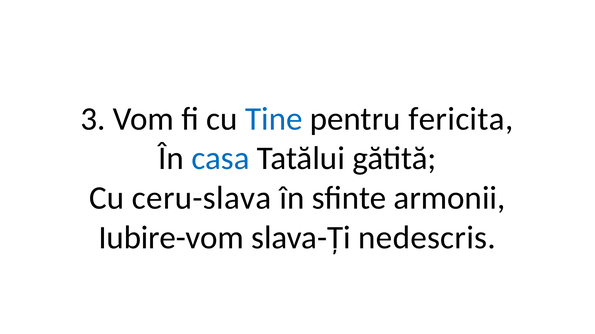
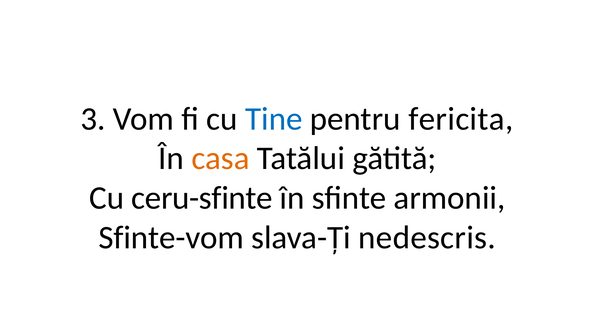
casa colour: blue -> orange
ceru-slava: ceru-slava -> ceru-sfinte
Iubire-vom: Iubire-vom -> Sfinte-vom
